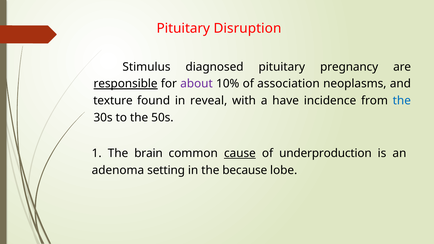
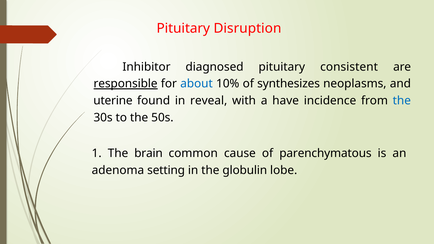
Stimulus: Stimulus -> Inhibitor
pregnancy: pregnancy -> consistent
about colour: purple -> blue
association: association -> synthesizes
texture: texture -> uterine
cause underline: present -> none
underproduction: underproduction -> parenchymatous
because: because -> globulin
